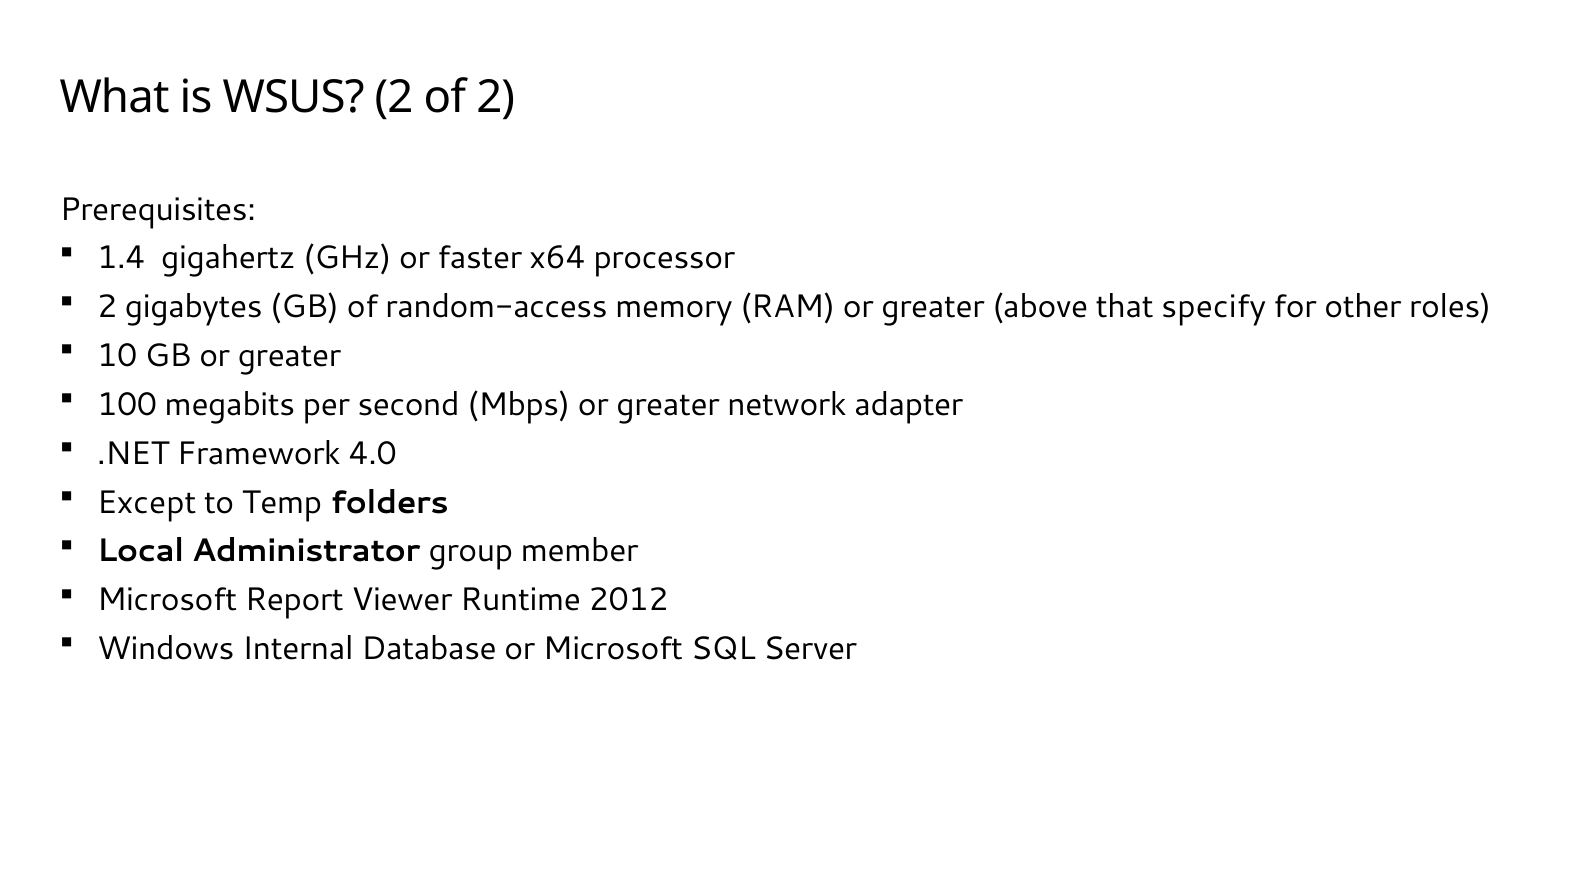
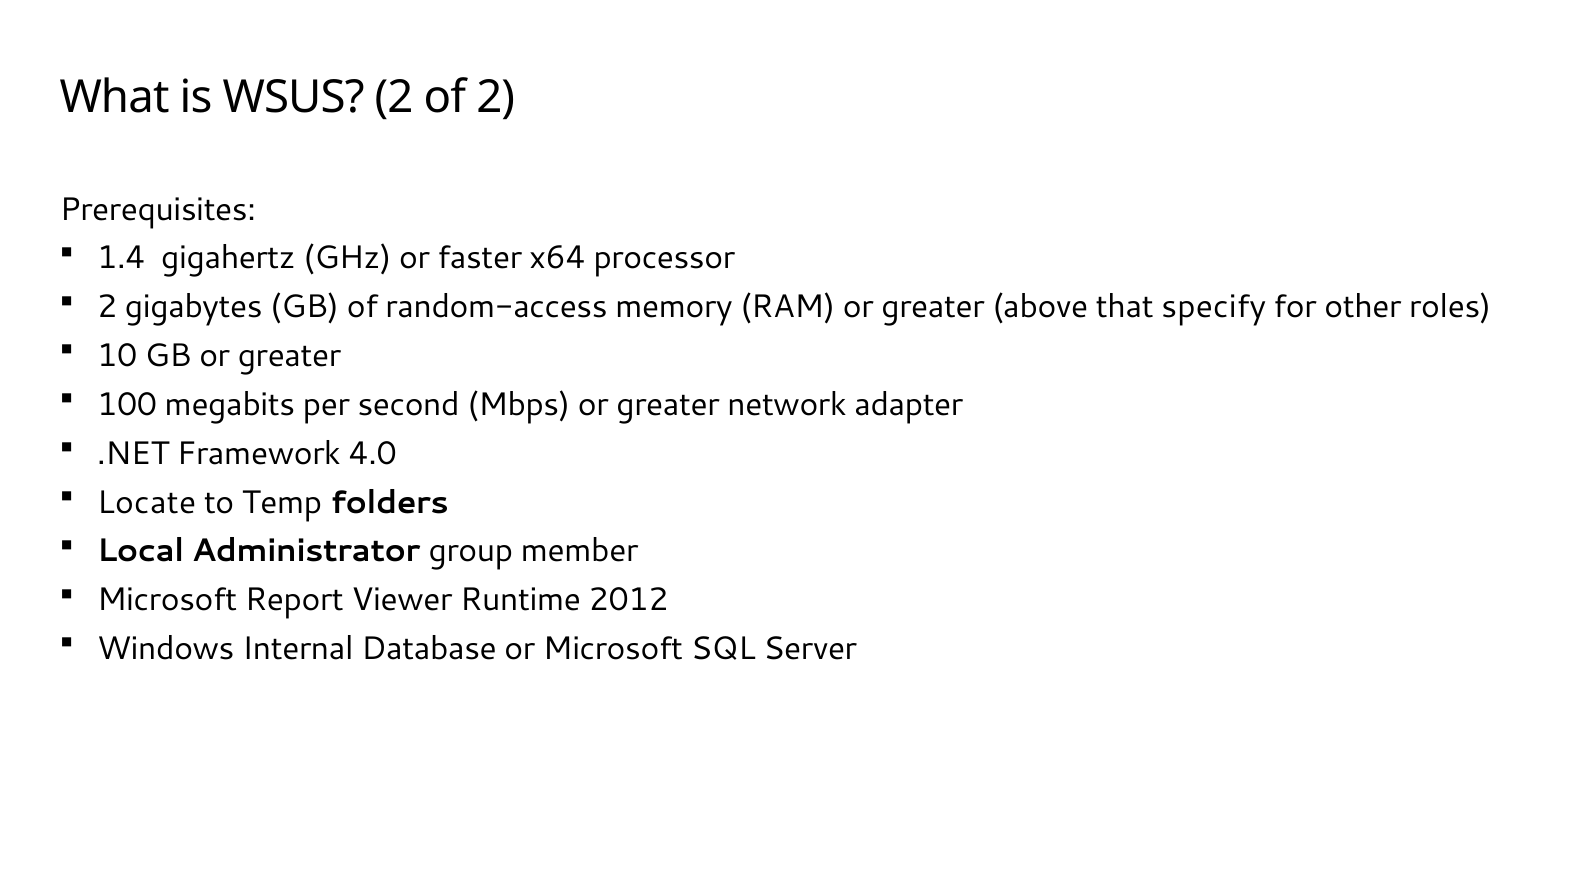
Except: Except -> Locate
